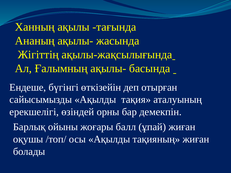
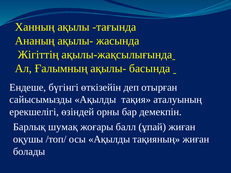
ойыны: ойыны -> шумақ
